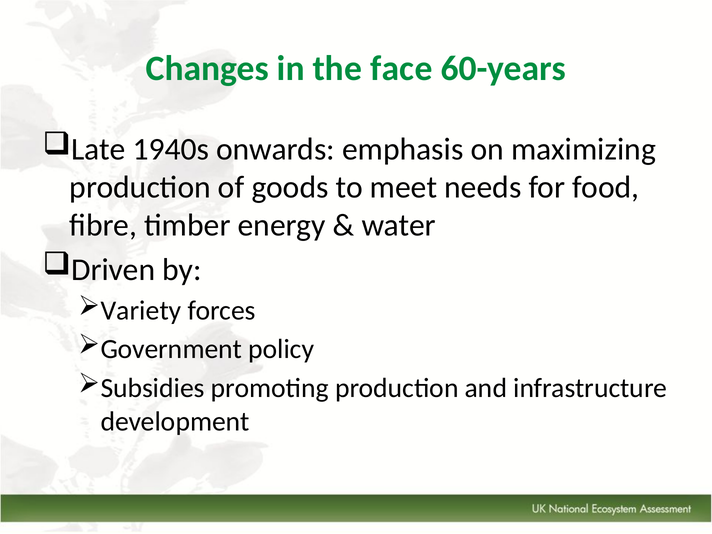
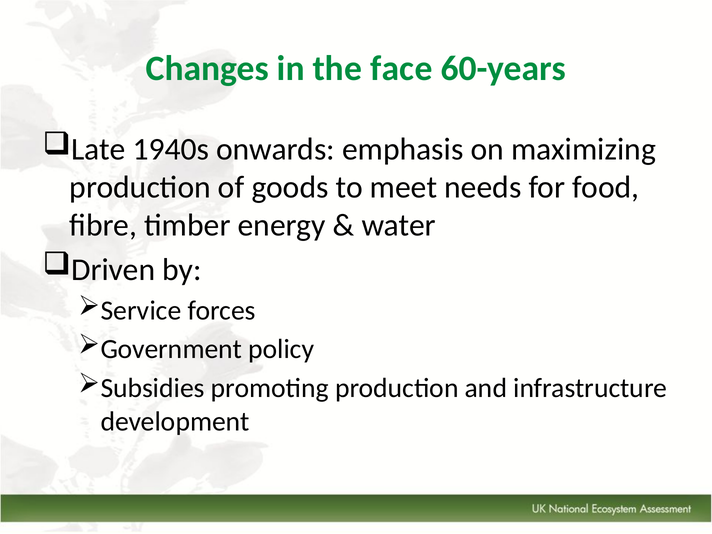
Variety: Variety -> Service
